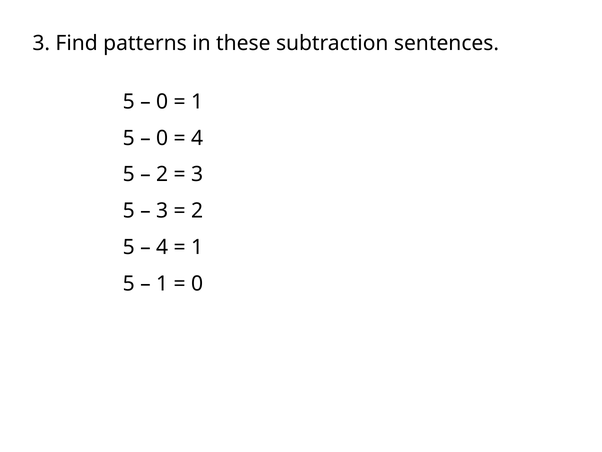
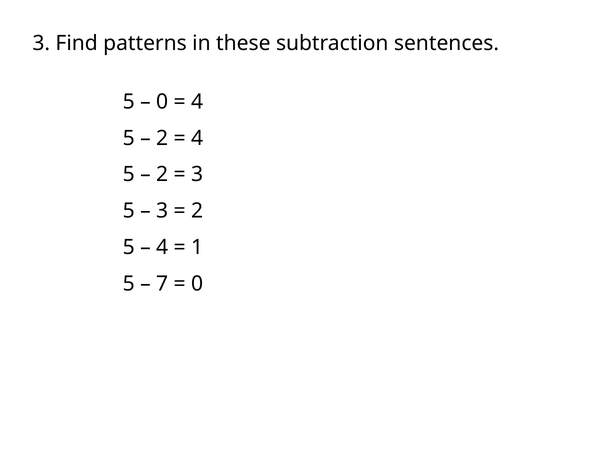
1 at (197, 102): 1 -> 4
0 at (162, 138): 0 -> 2
1 at (162, 283): 1 -> 7
